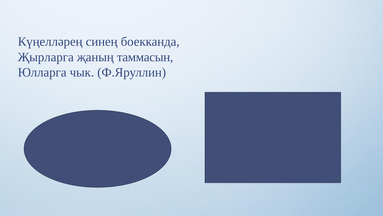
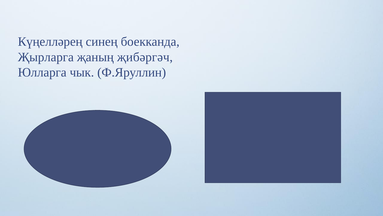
таммасын: таммасын -> җибәргәч
